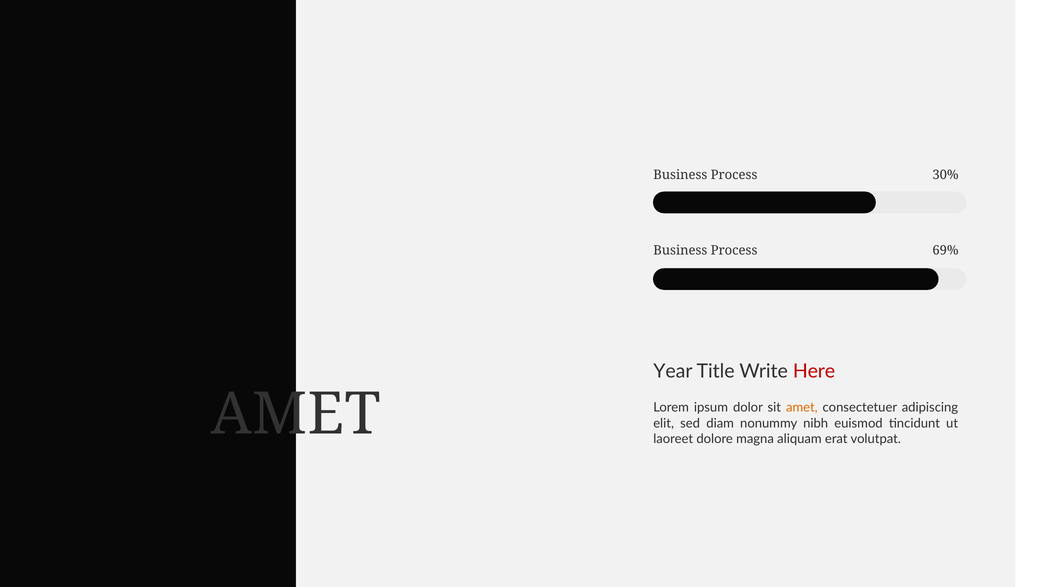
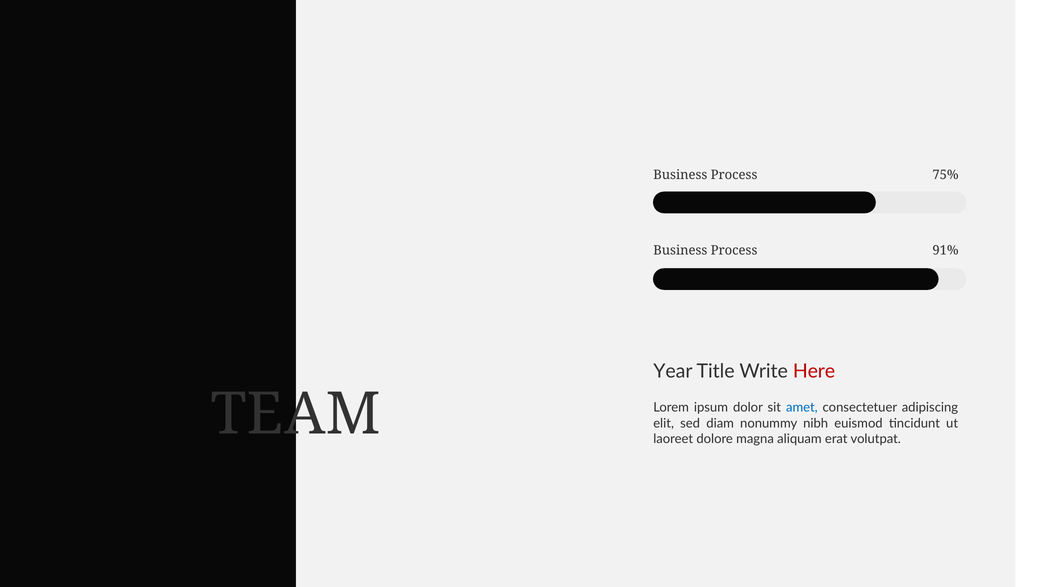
30%: 30% -> 75%
69%: 69% -> 91%
AMET at (296, 415): AMET -> TEAM
amet at (802, 408) colour: orange -> blue
